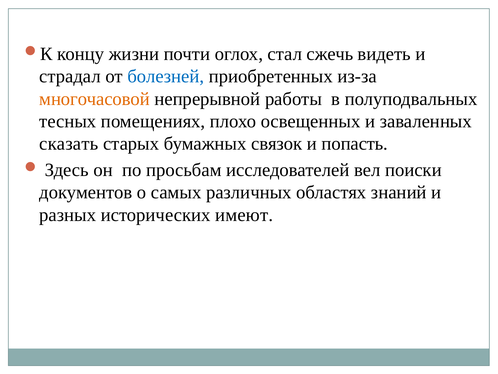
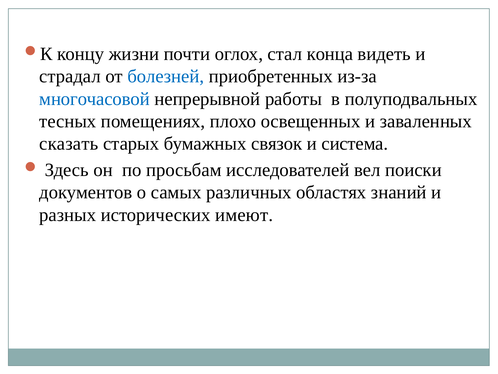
сжечь: сжечь -> конца
многочасовой colour: orange -> blue
попасть: попасть -> система
